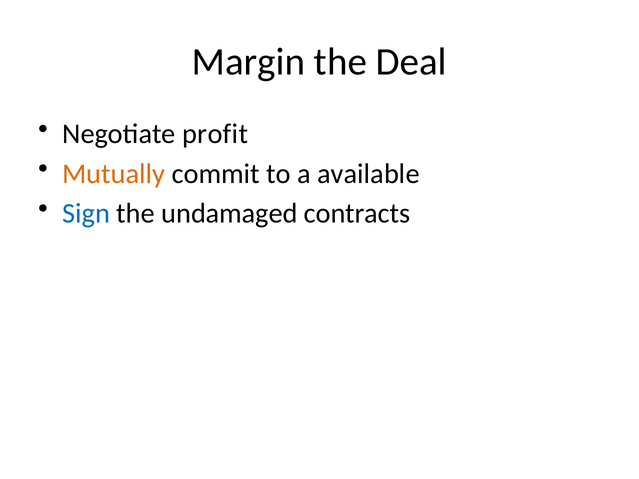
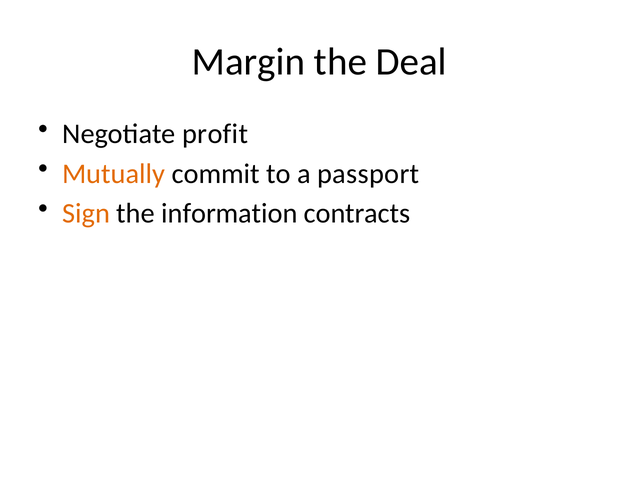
available: available -> passport
Sign colour: blue -> orange
undamaged: undamaged -> information
